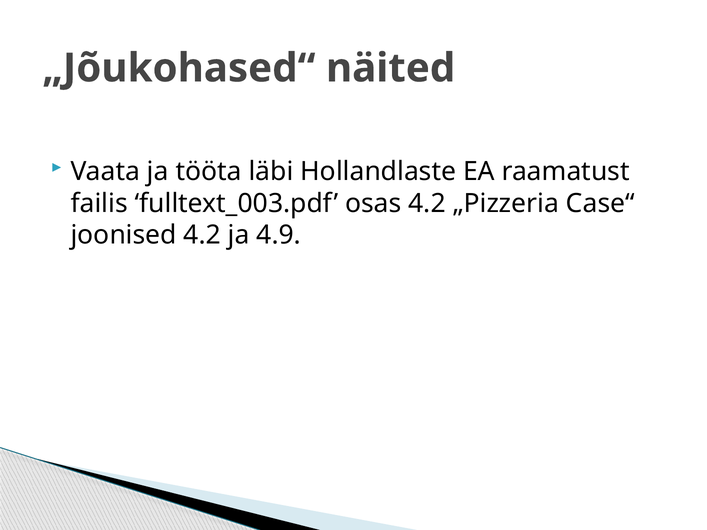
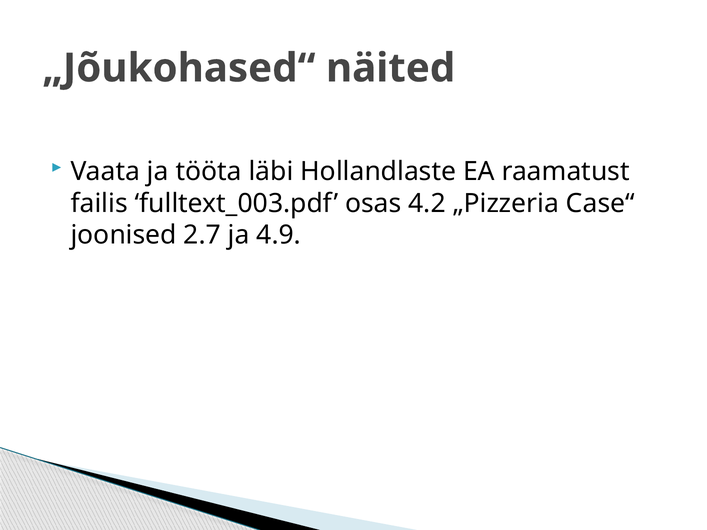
joonised 4.2: 4.2 -> 2.7
